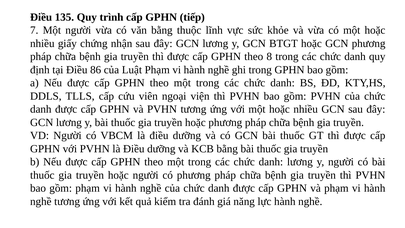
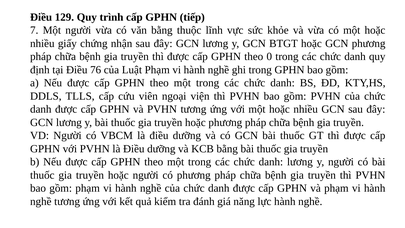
135: 135 -> 129
8: 8 -> 0
86: 86 -> 76
